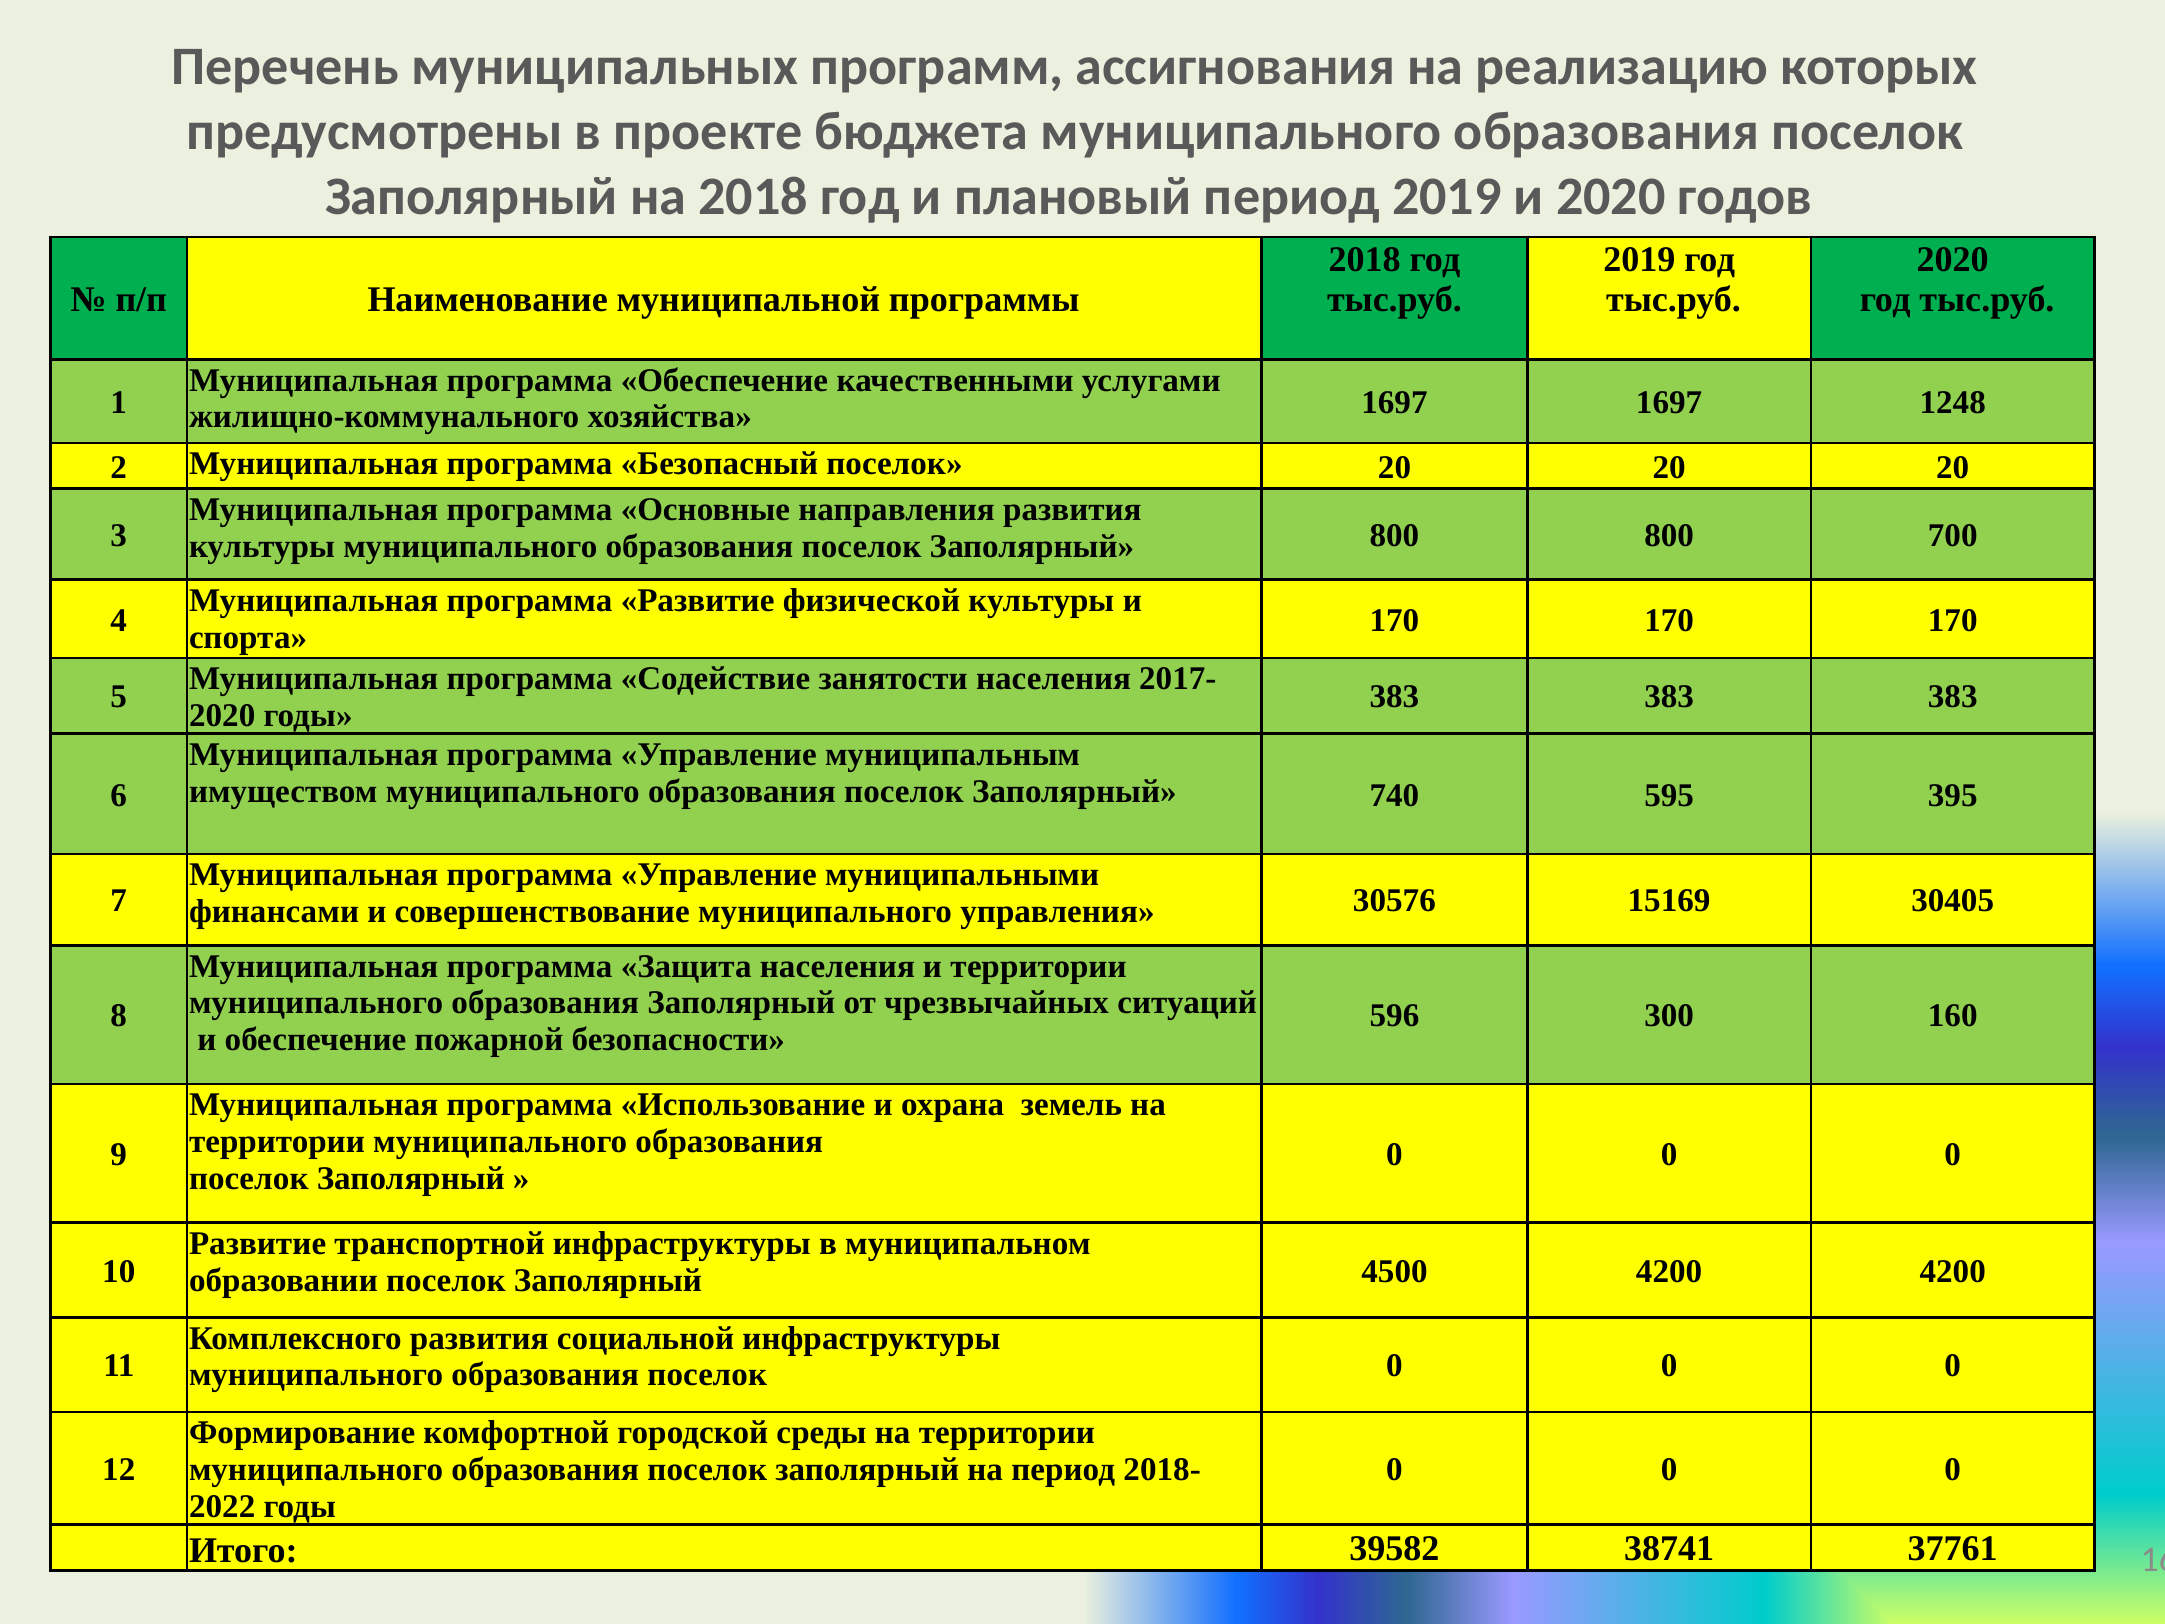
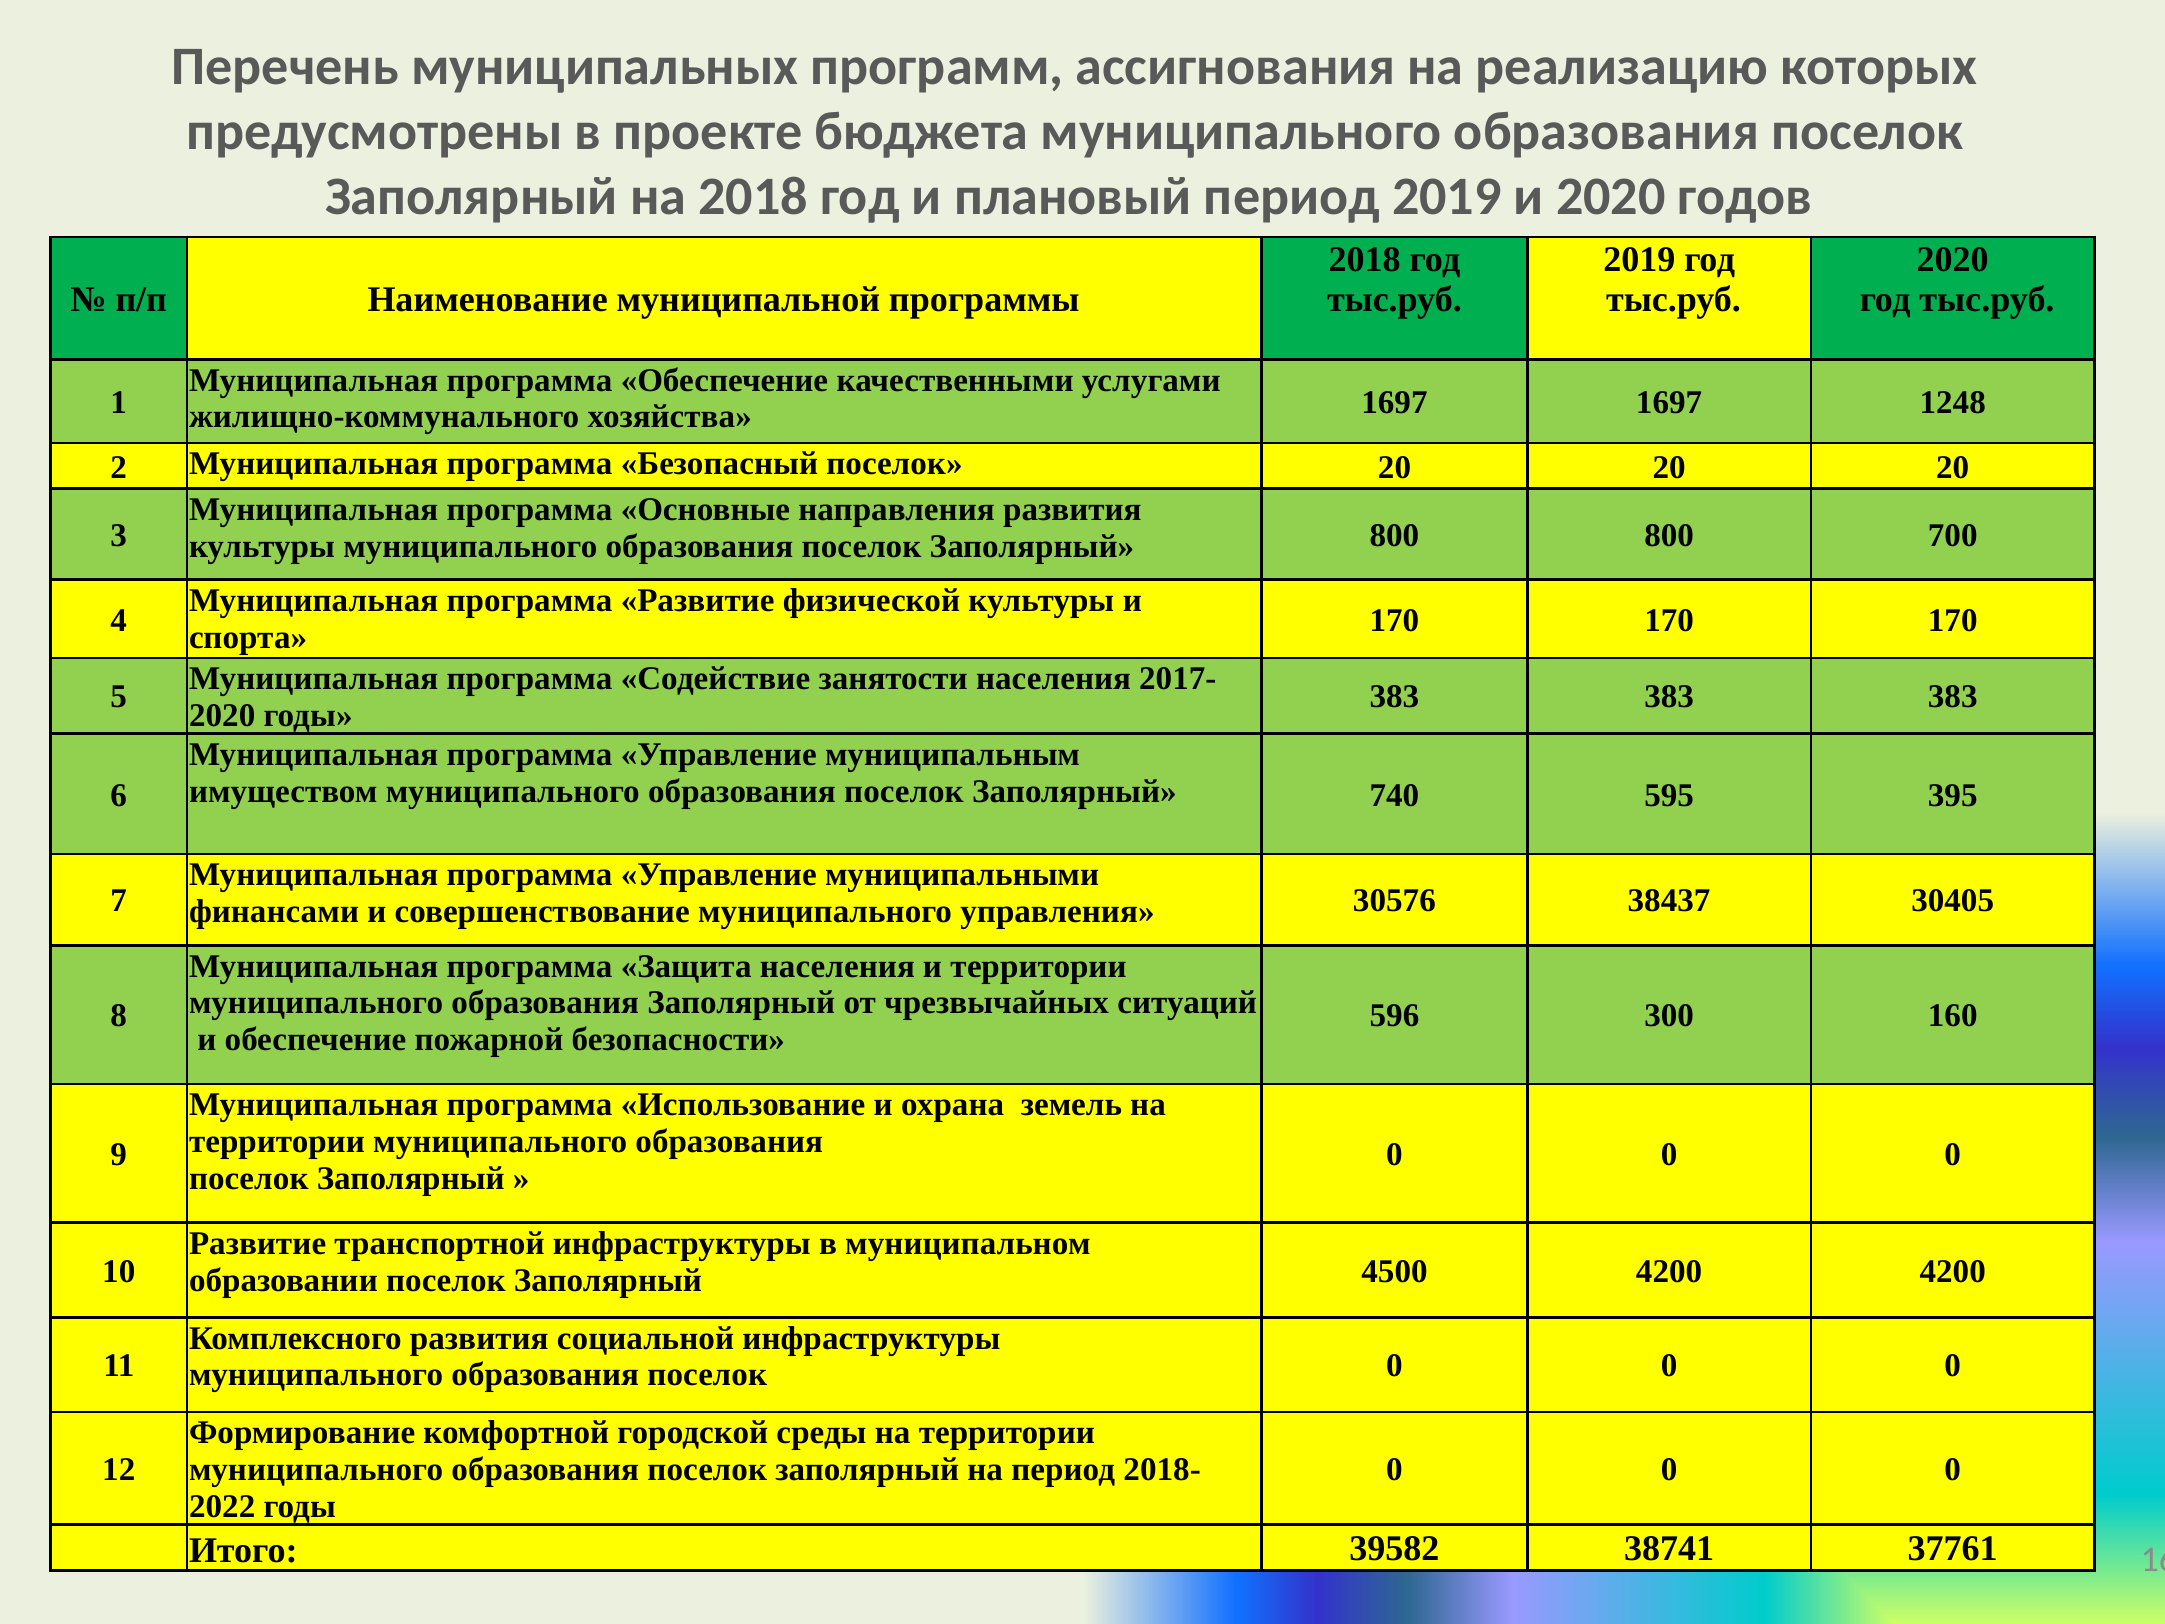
15169: 15169 -> 38437
